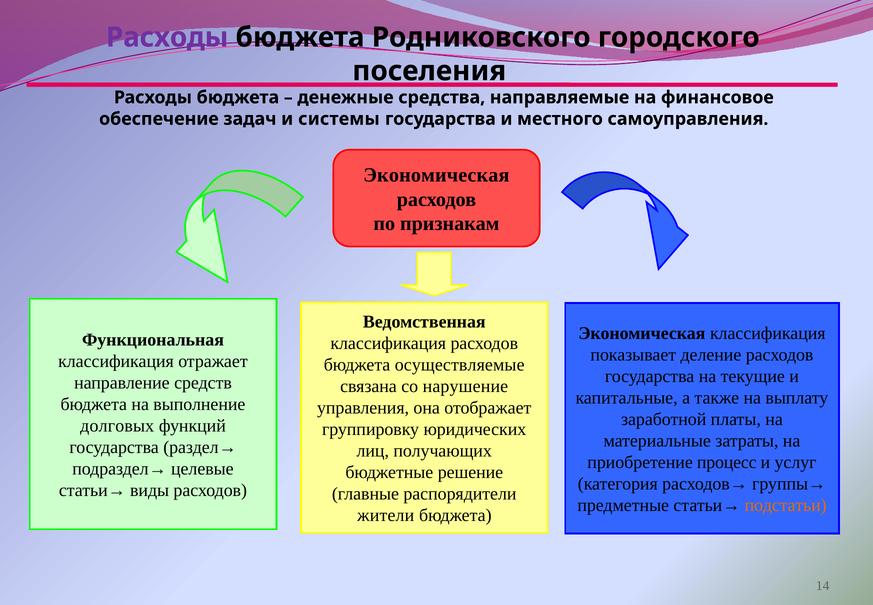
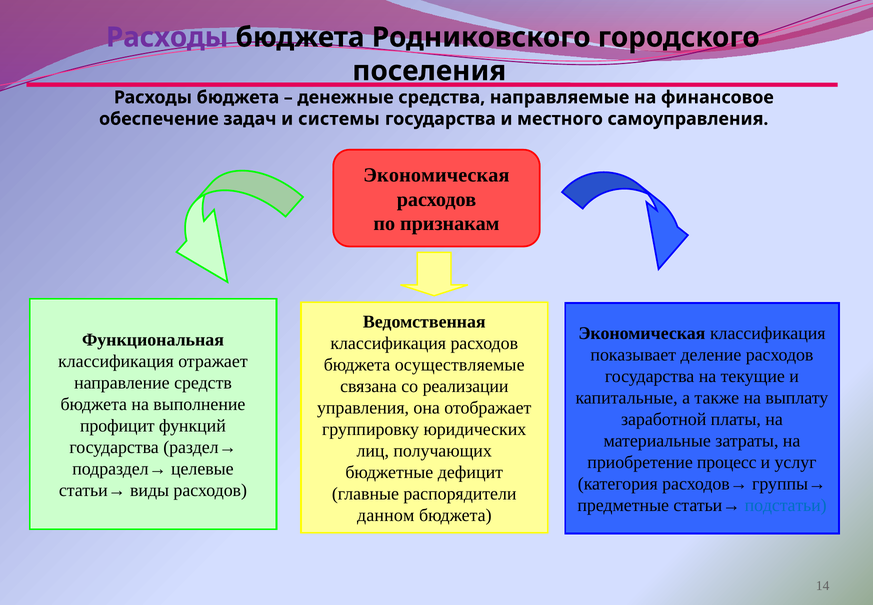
нарушение: нарушение -> реализации
долговых: долговых -> профицит
решение: решение -> дефицит
подстатьи colour: orange -> blue
жители: жители -> данном
